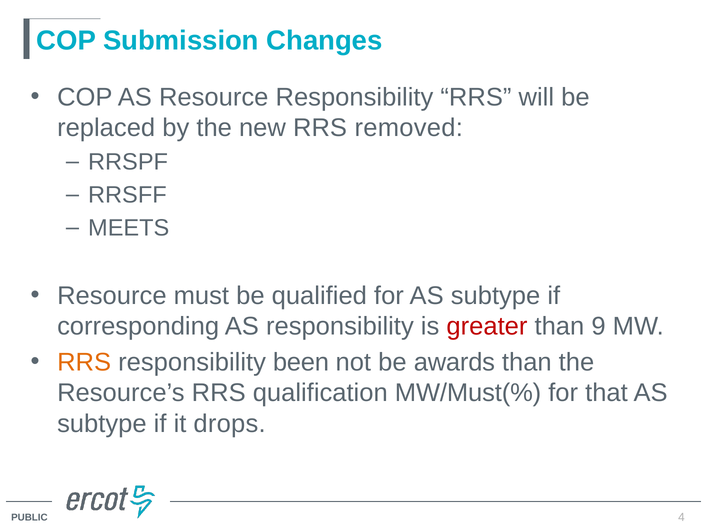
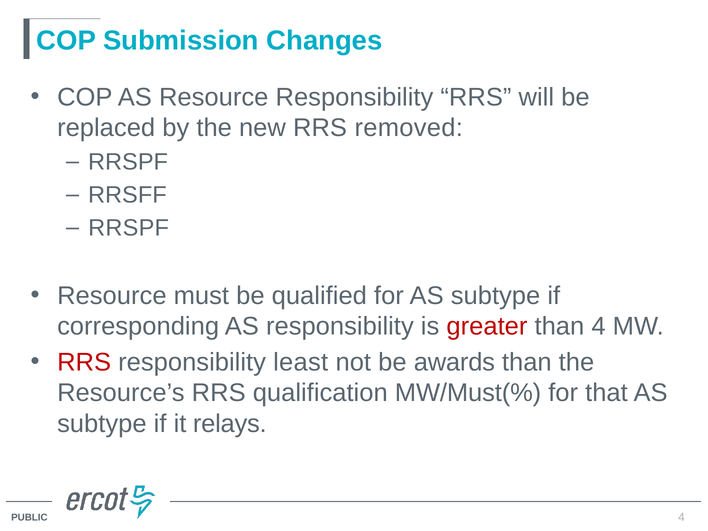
MEETS at (129, 228): MEETS -> RRSPF
than 9: 9 -> 4
RRS at (84, 362) colour: orange -> red
been: been -> least
drops: drops -> relays
